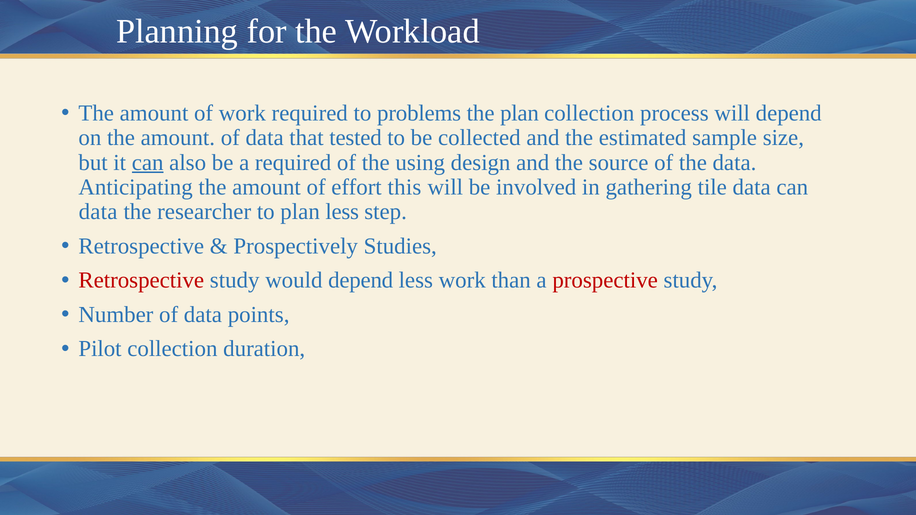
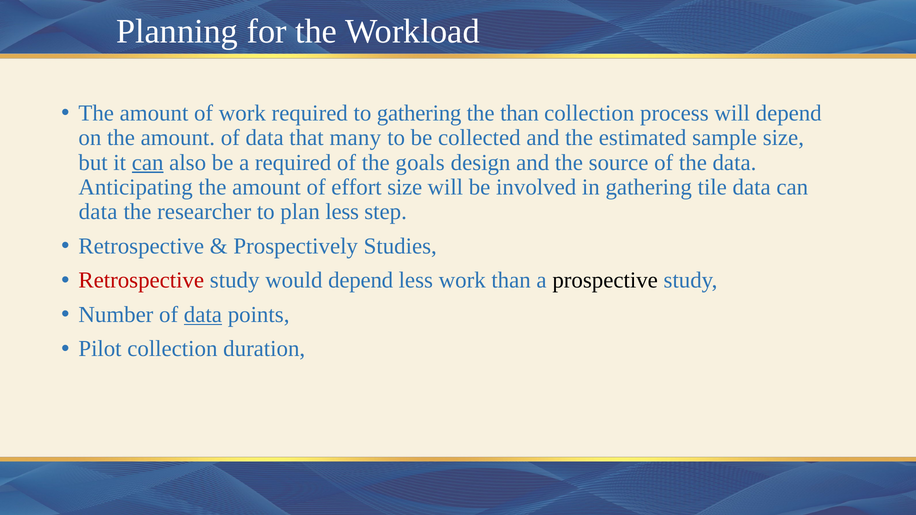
to problems: problems -> gathering
the plan: plan -> than
tested: tested -> many
using: using -> goals
effort this: this -> size
prospective colour: red -> black
data at (203, 315) underline: none -> present
